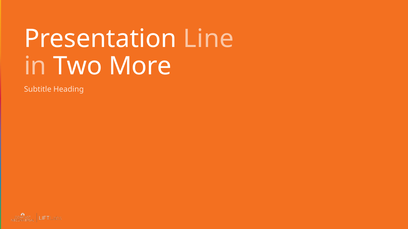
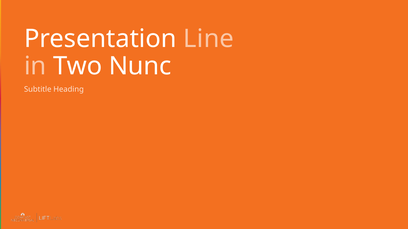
More: More -> Nunc
